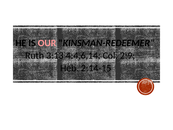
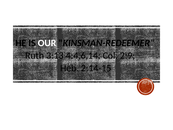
OUR colour: pink -> white
